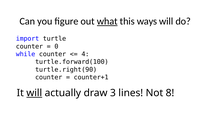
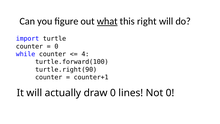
ways: ways -> right
will at (34, 93) underline: present -> none
draw 3: 3 -> 0
Not 8: 8 -> 0
